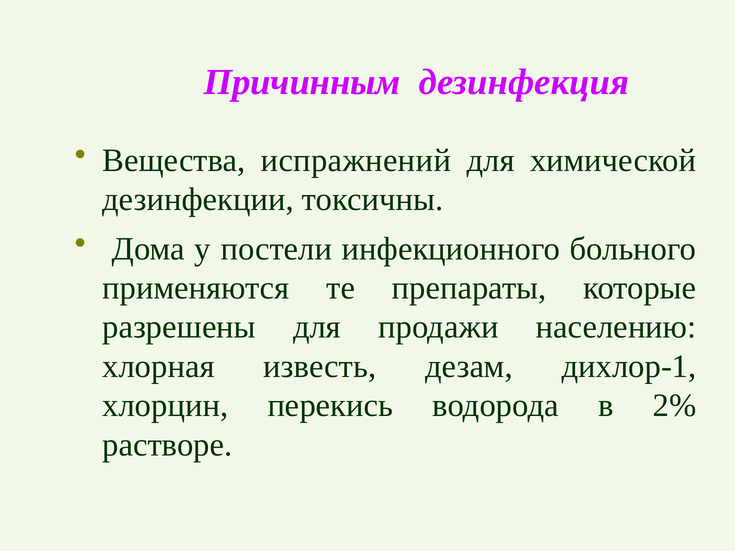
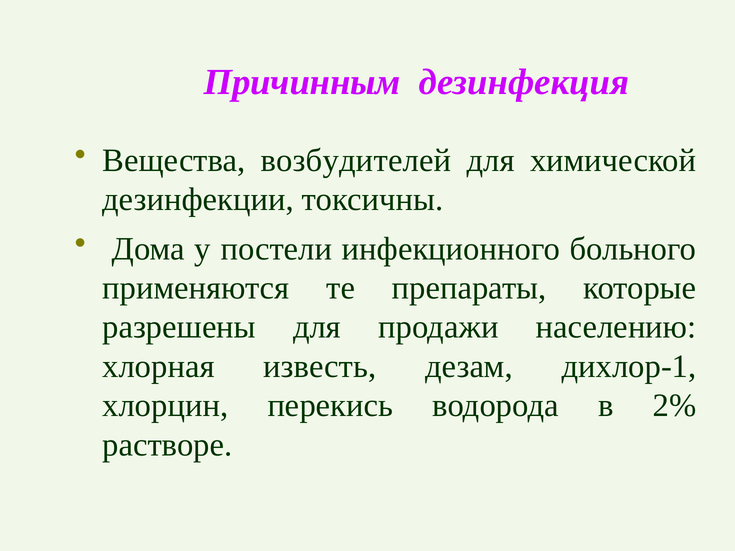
испражнений: испражнений -> возбудителей
